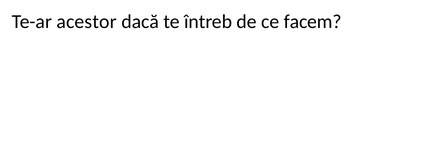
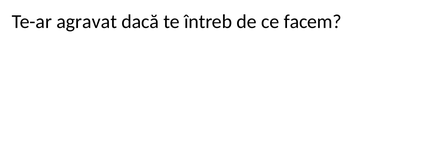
acestor: acestor -> agravat
